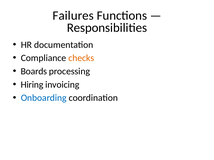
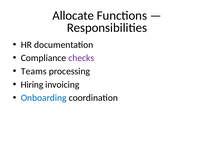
Failures: Failures -> Allocate
checks colour: orange -> purple
Boards: Boards -> Teams
